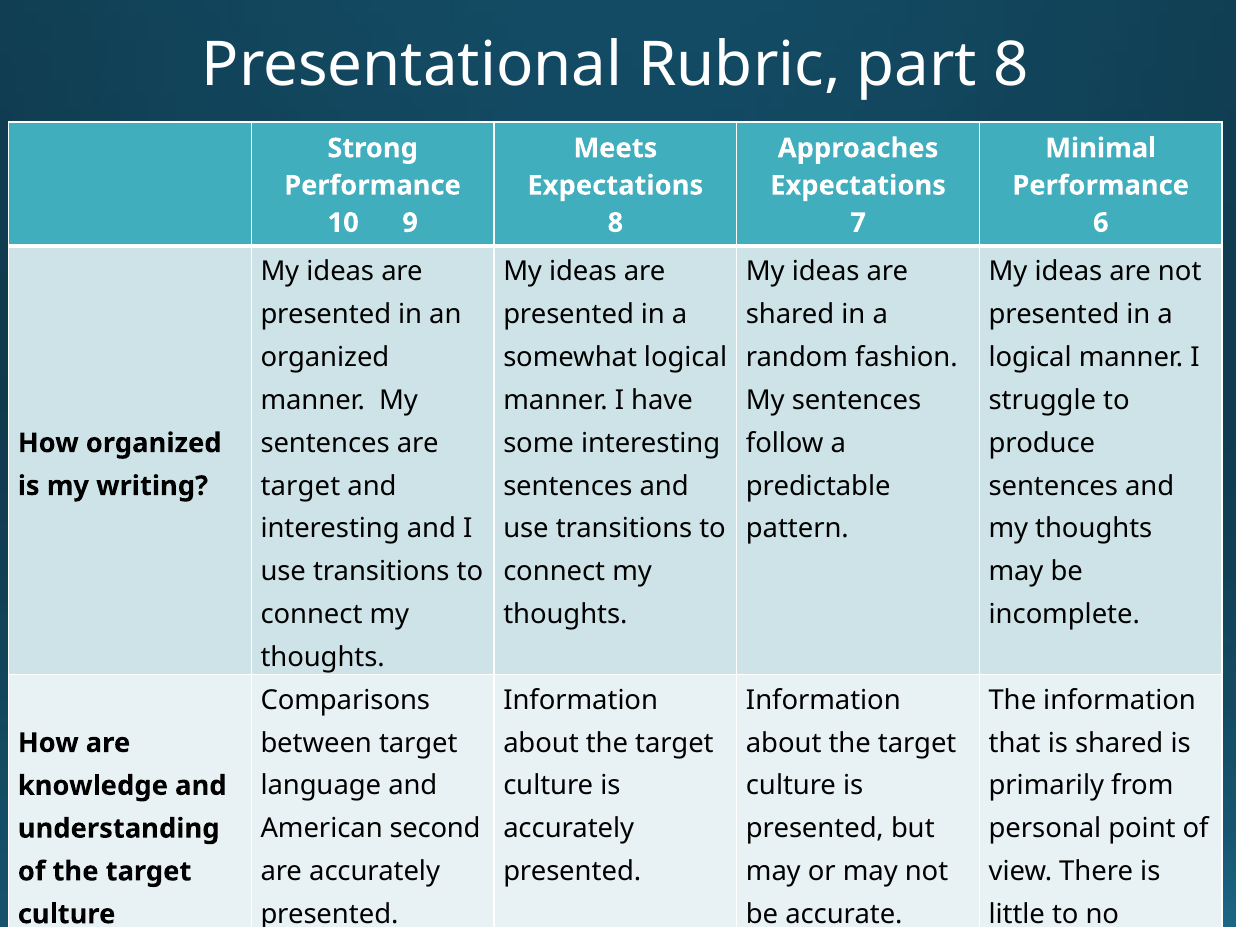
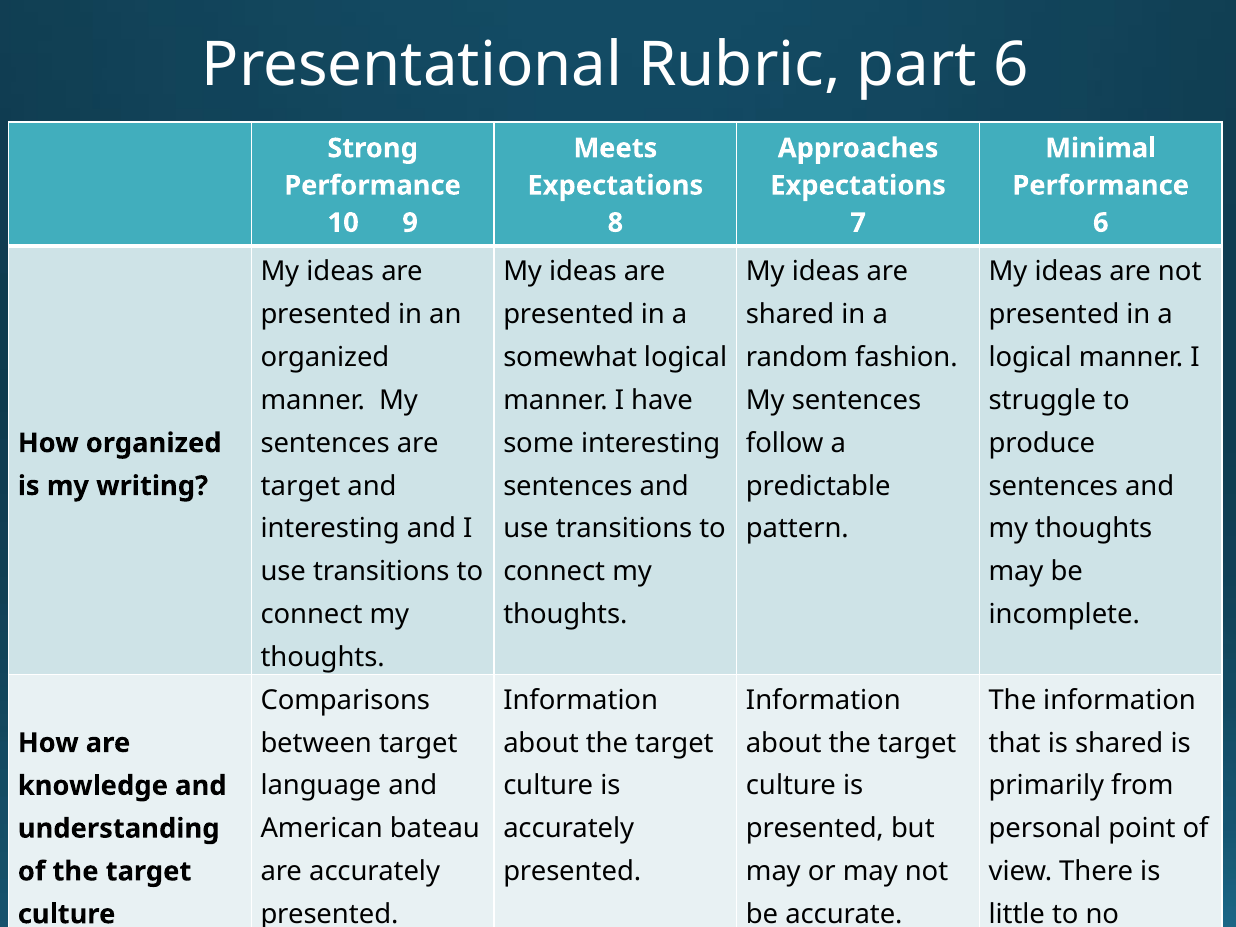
part 8: 8 -> 6
second: second -> bateau
